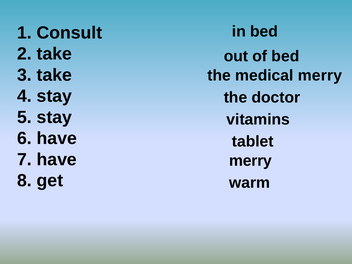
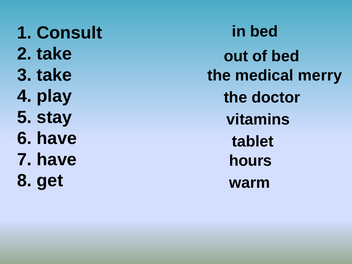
4 stay: stay -> play
merry at (251, 161): merry -> hours
